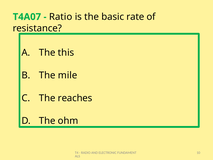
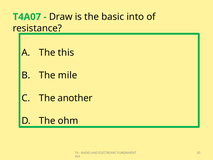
Ratio: Ratio -> Draw
rate: rate -> into
reaches: reaches -> another
